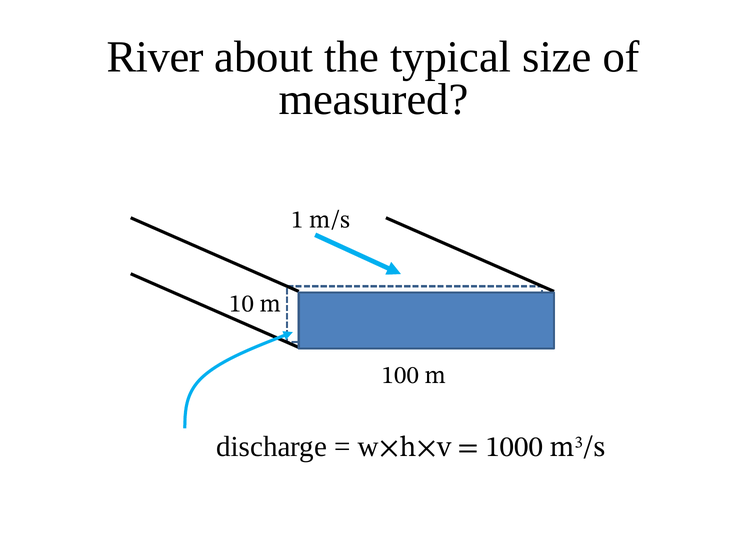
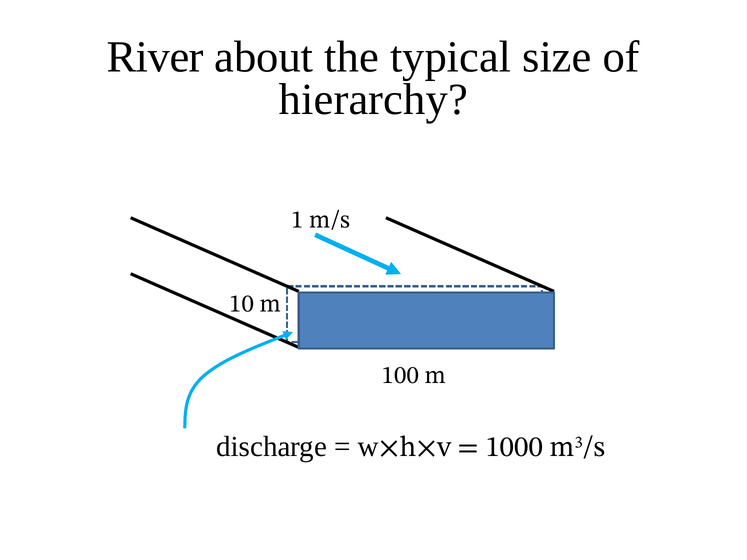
measured: measured -> hierarchy
